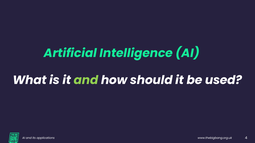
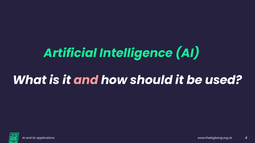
and at (86, 80) colour: light green -> pink
